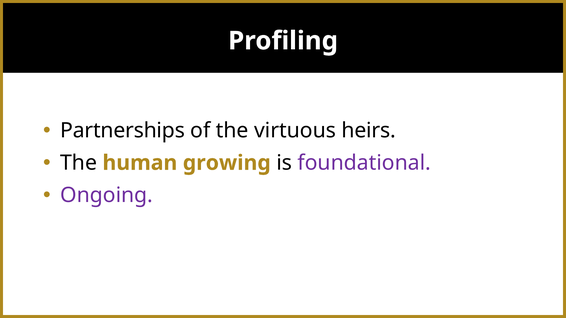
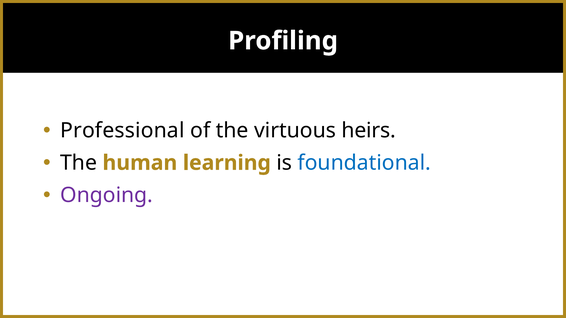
Partnerships: Partnerships -> Professional
growing: growing -> learning
foundational colour: purple -> blue
